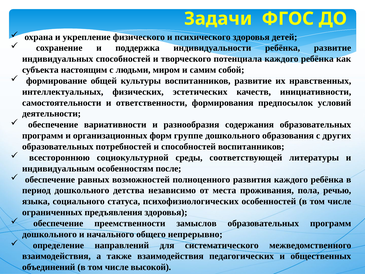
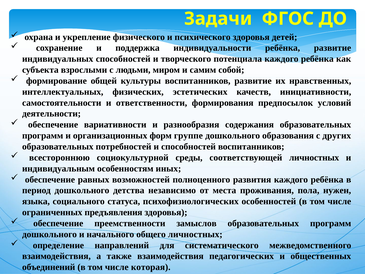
настоящим: настоящим -> взрослыми
соответствующей литературы: литературы -> личностных
после: после -> иных
речью: речью -> нужен
общего непрерывно: непрерывно -> личностных
высокой: высокой -> которая
